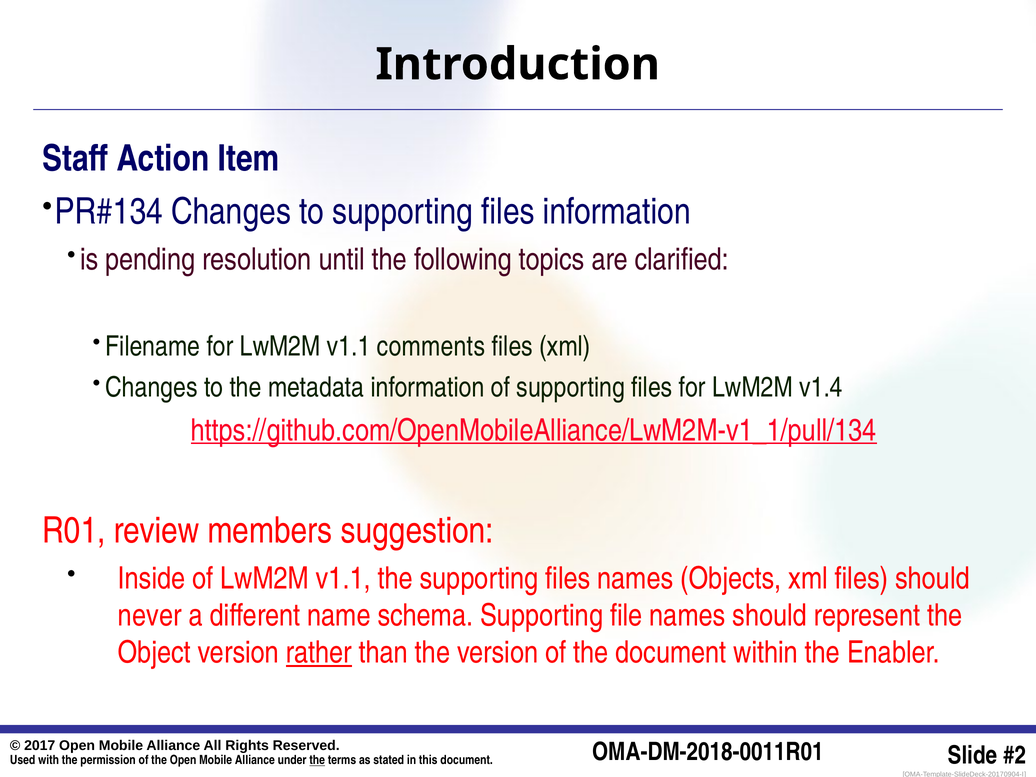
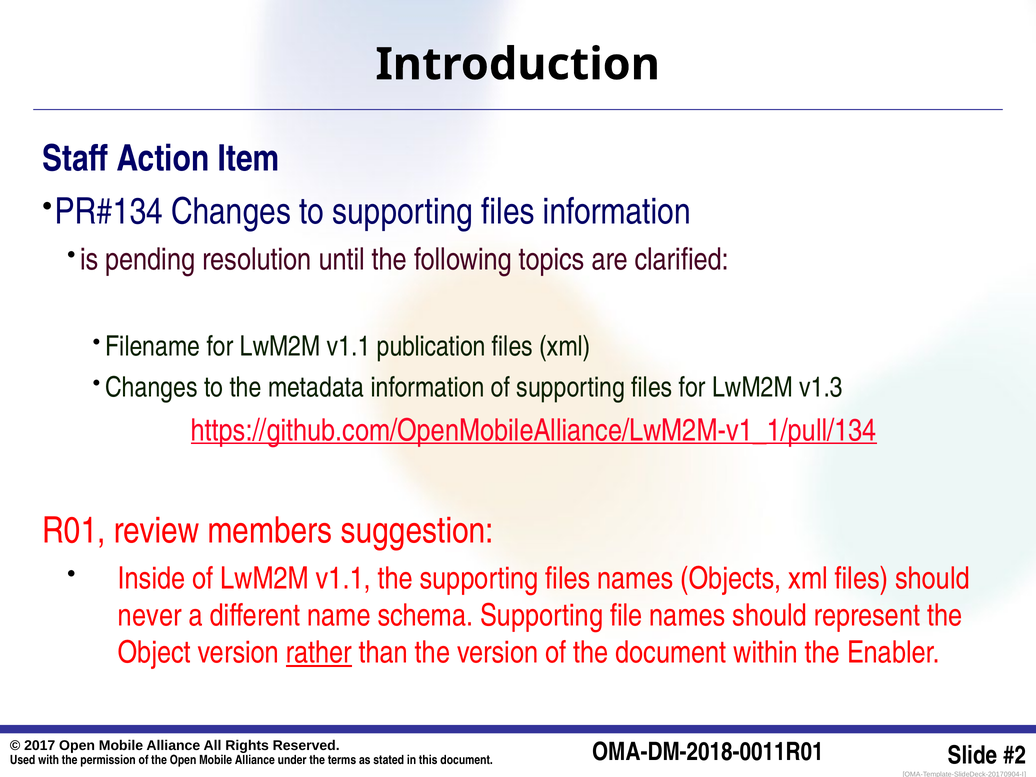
comments: comments -> publication
v1.4: v1.4 -> v1.3
the at (317, 760) underline: present -> none
